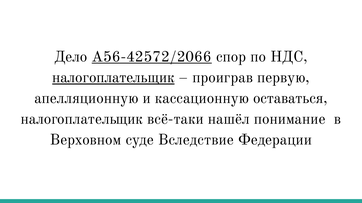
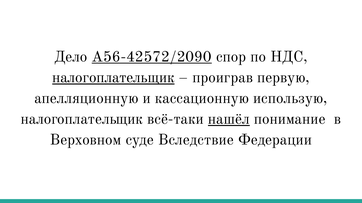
А56-42572/2066: А56-42572/2066 -> А56-42572/2090
оставаться: оставаться -> использую
нашёл underline: none -> present
